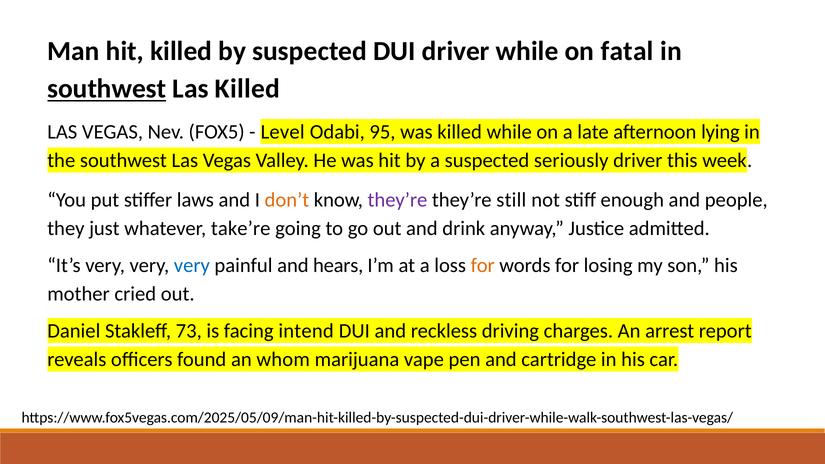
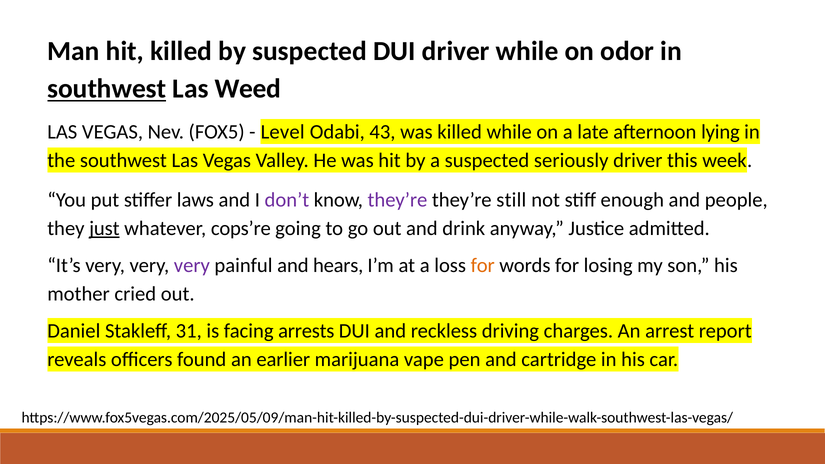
fatal: fatal -> odor
Las Killed: Killed -> Weed
95: 95 -> 43
don’t colour: orange -> purple
just underline: none -> present
take’re: take’re -> cops’re
very at (192, 265) colour: blue -> purple
73: 73 -> 31
intend: intend -> arrests
whom: whom -> earlier
